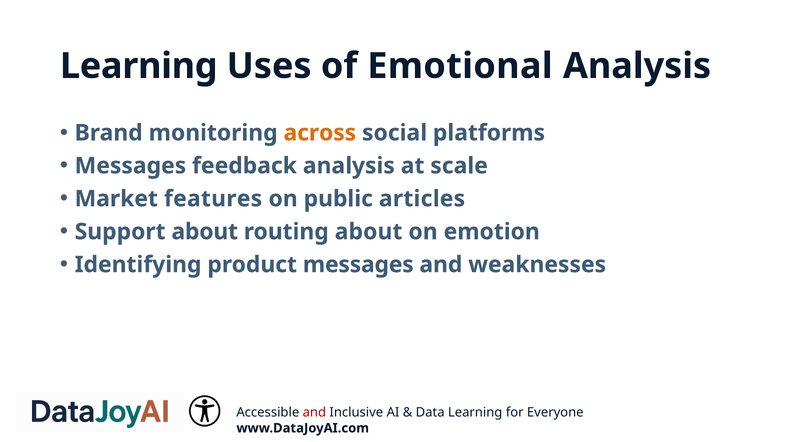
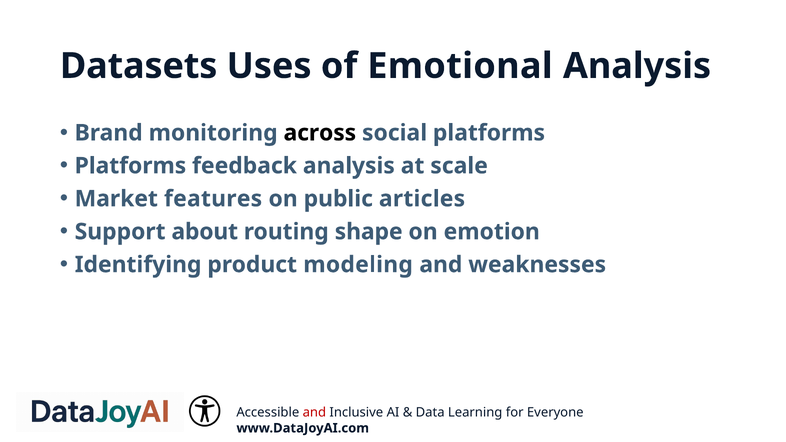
Learning at (139, 66): Learning -> Datasets
across colour: orange -> black
Messages at (130, 166): Messages -> Platforms
routing about: about -> shape
product messages: messages -> modeling
